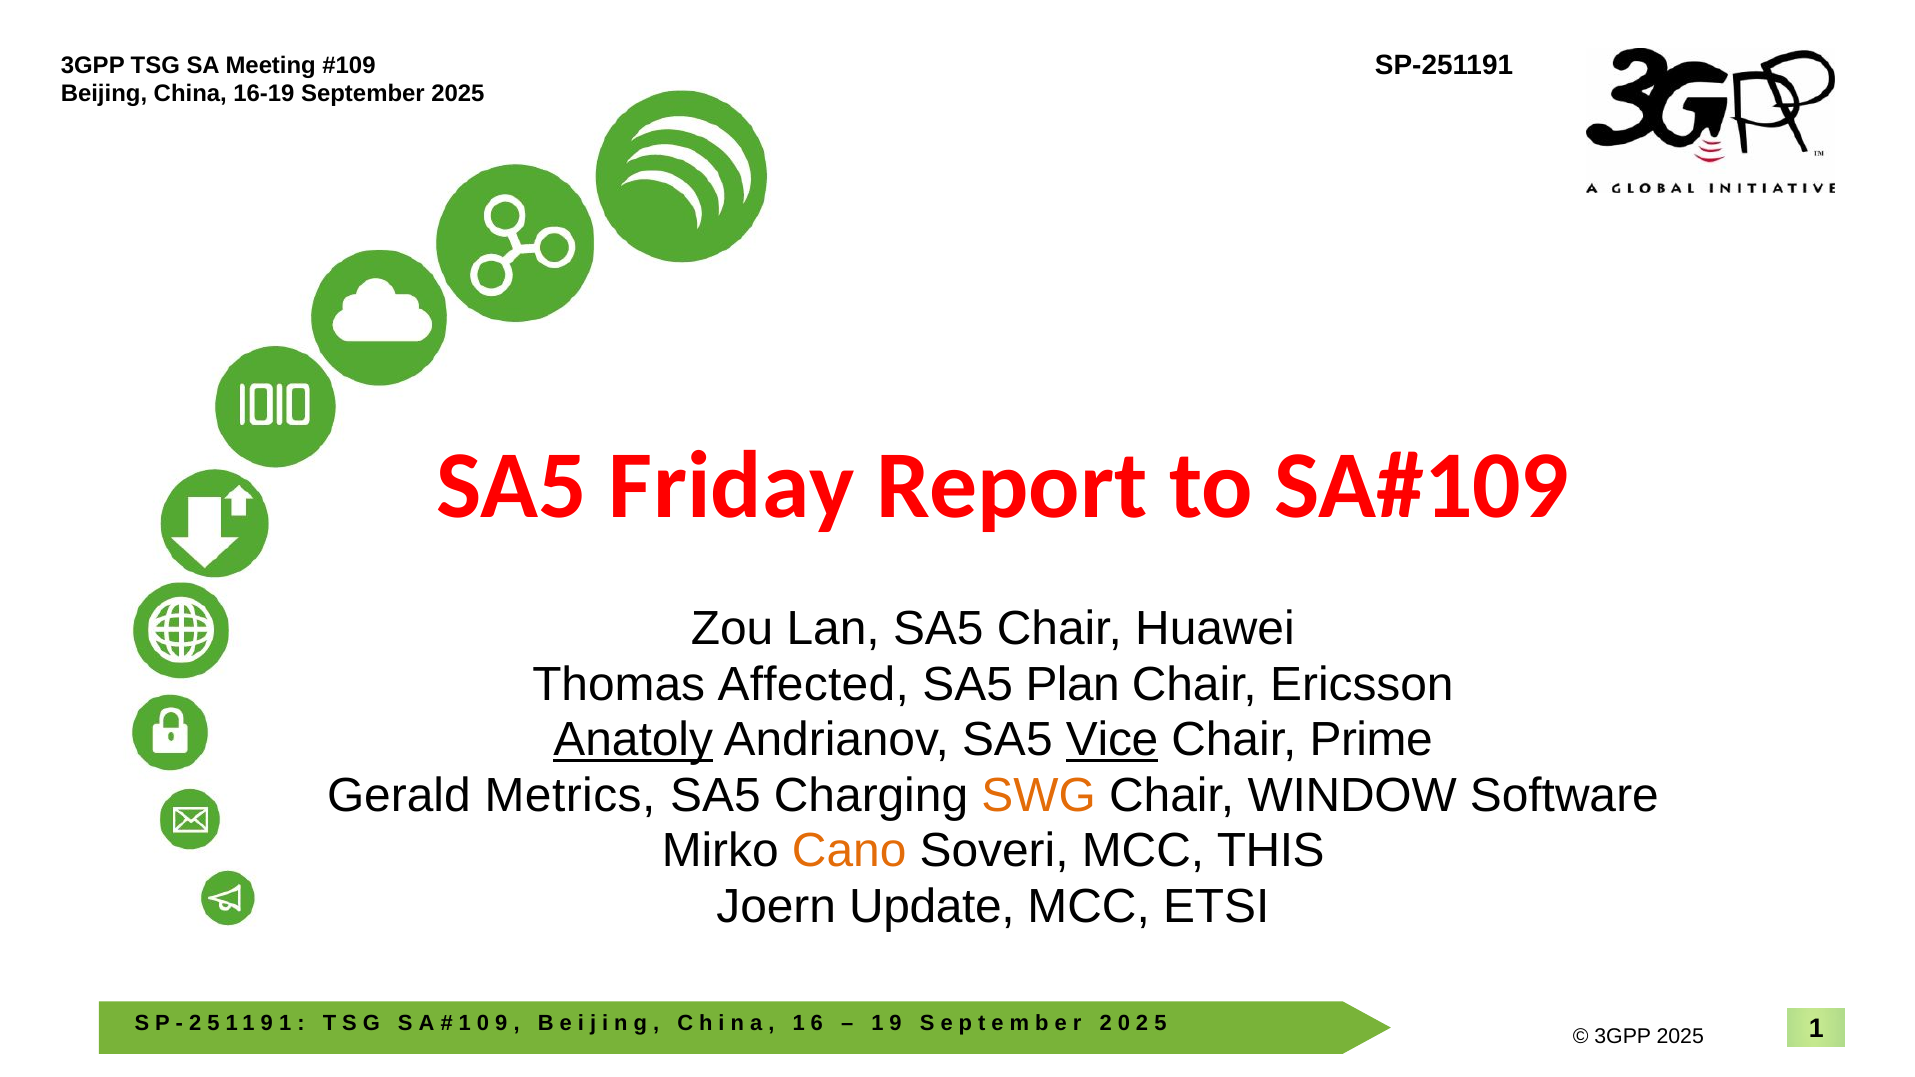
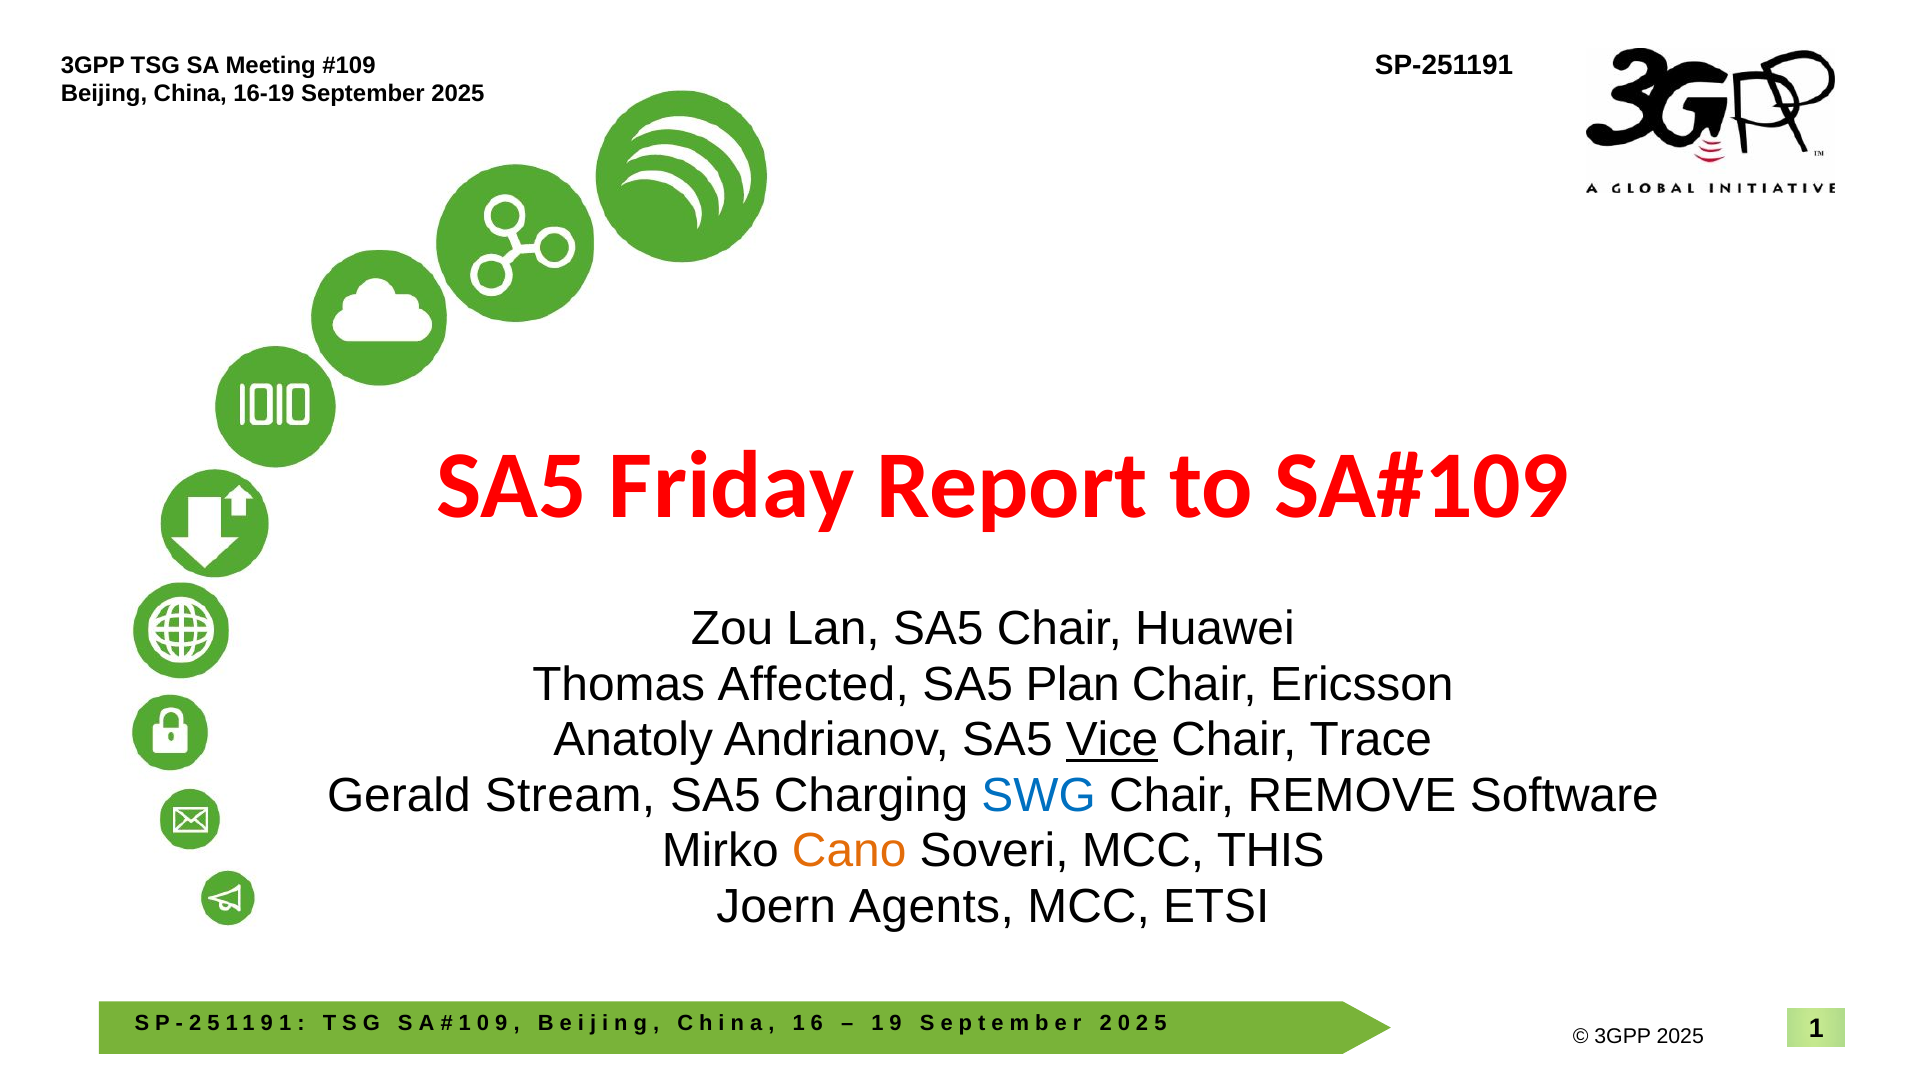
Anatoly underline: present -> none
Prime: Prime -> Trace
Metrics: Metrics -> Stream
SWG colour: orange -> blue
WINDOW: WINDOW -> REMOVE
Update: Update -> Agents
